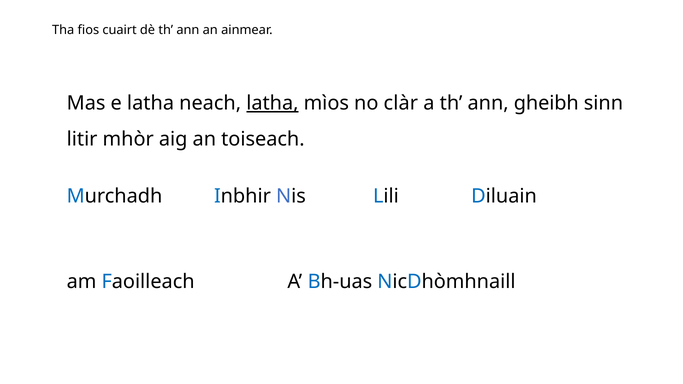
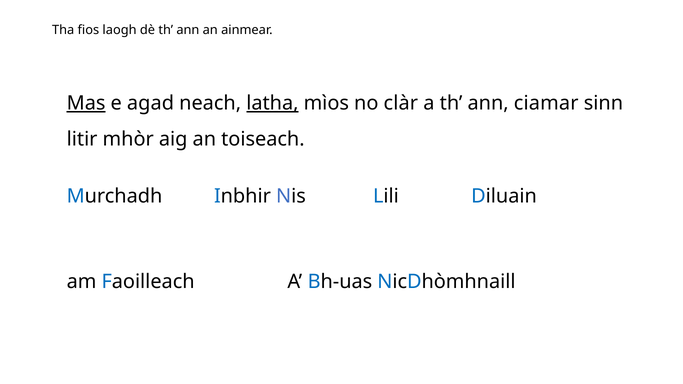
cuairt: cuairt -> laogh
Mas underline: none -> present
e latha: latha -> agad
gheibh: gheibh -> ciamar
